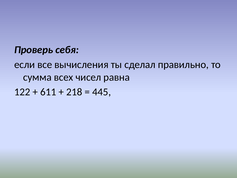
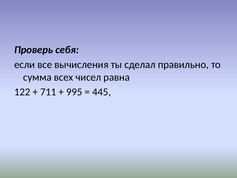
611: 611 -> 711
218: 218 -> 995
